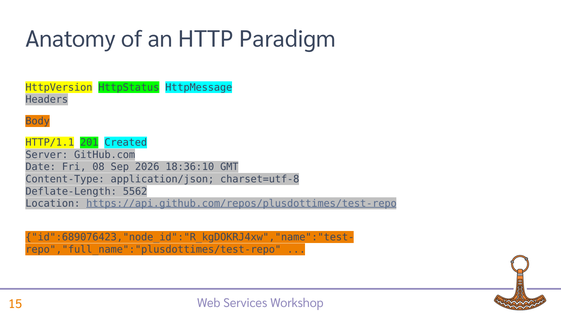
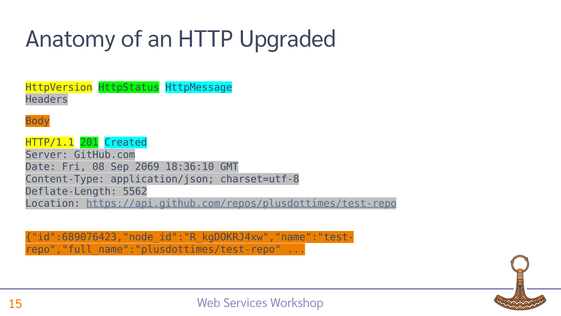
Paradigm: Paradigm -> Upgraded
2026: 2026 -> 2069
